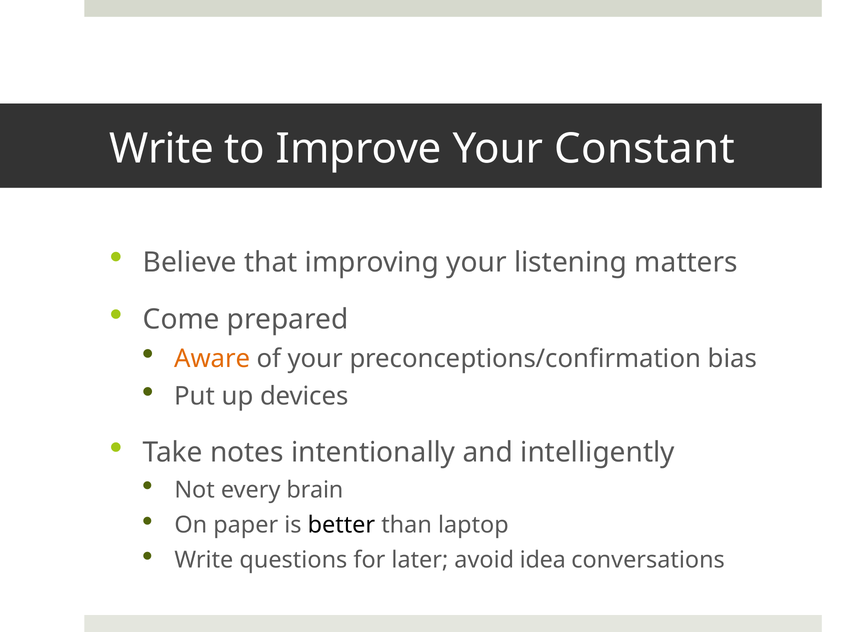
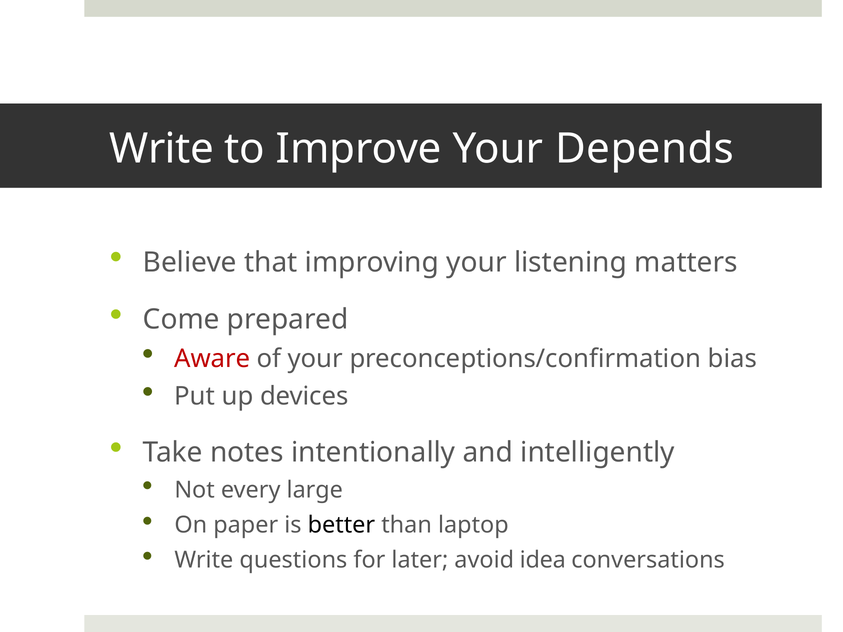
Constant: Constant -> Depends
Aware colour: orange -> red
brain: brain -> large
